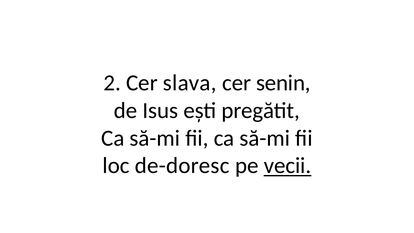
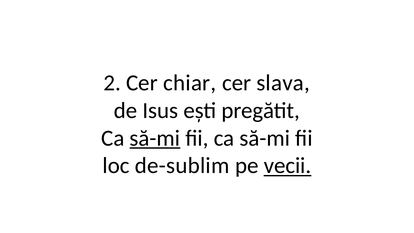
slava: slava -> chiar
senin: senin -> slava
să-mi at (155, 138) underline: none -> present
de-doresc: de-doresc -> de-sublim
